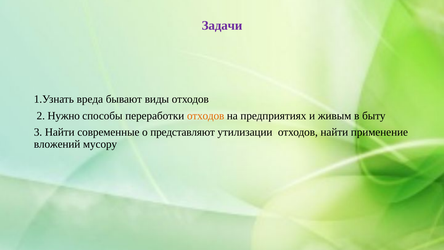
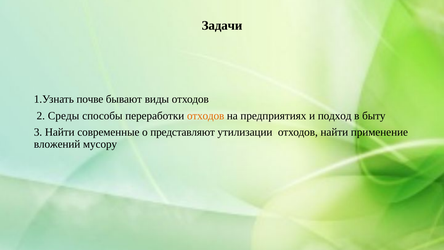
Задачи colour: purple -> black
вреда: вреда -> почве
Нужно: Нужно -> Среды
живым: живым -> подход
